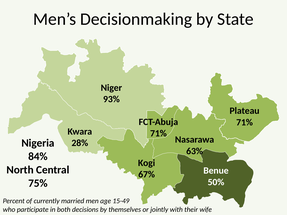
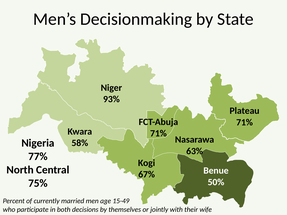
28%: 28% -> 58%
84%: 84% -> 77%
